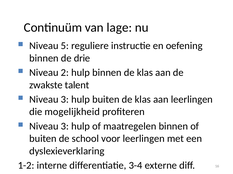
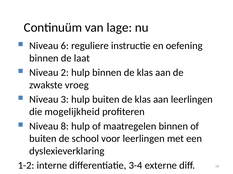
5: 5 -> 6
drie: drie -> laat
talent: talent -> vroeg
3 at (65, 127): 3 -> 8
